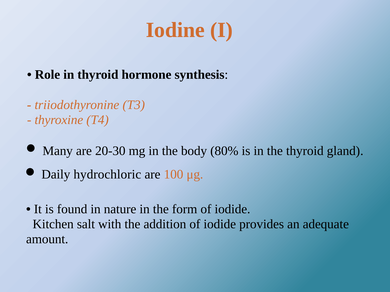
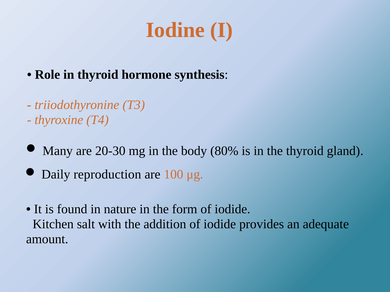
hydrochloric: hydrochloric -> reproduction
